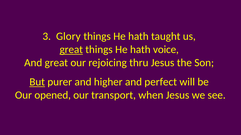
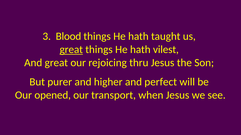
Glory: Glory -> Blood
voice: voice -> vilest
But underline: present -> none
